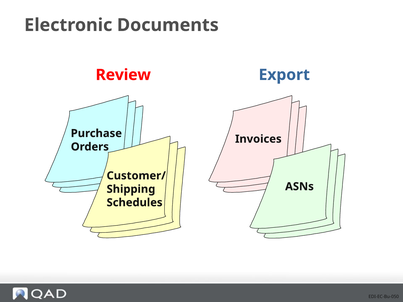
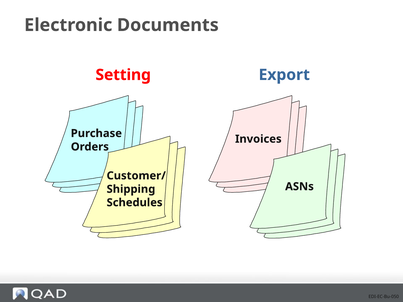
Review: Review -> Setting
